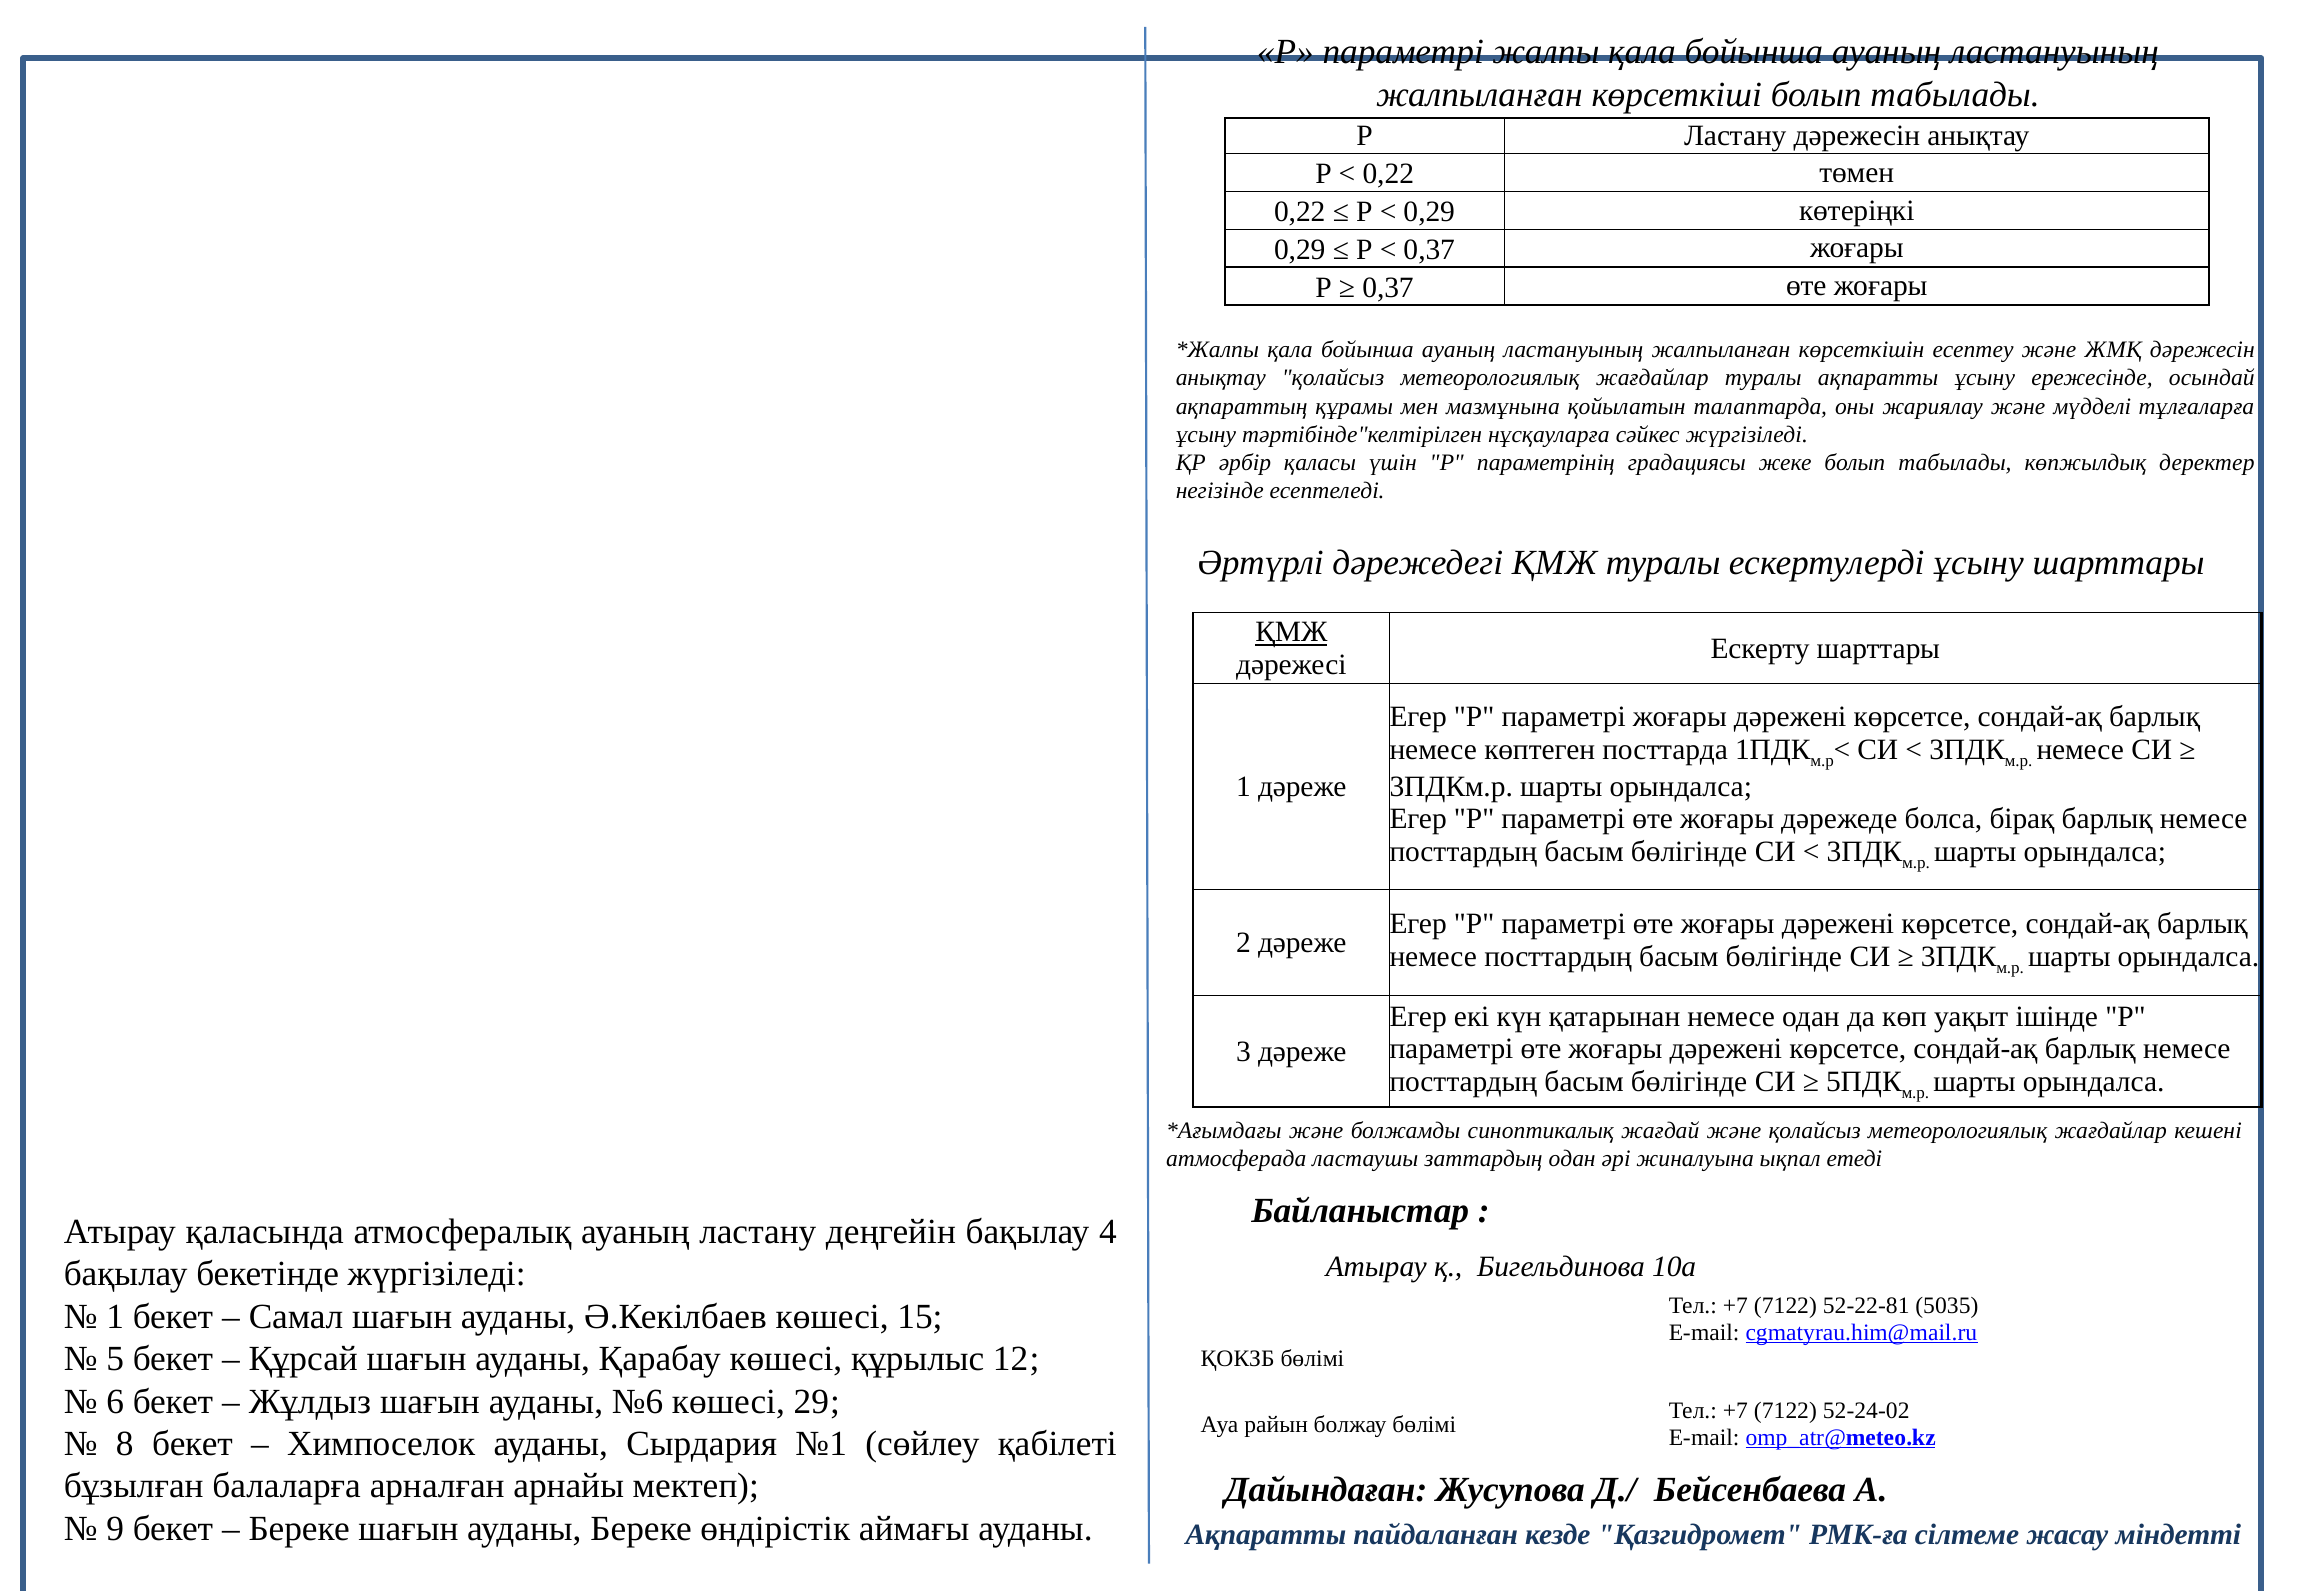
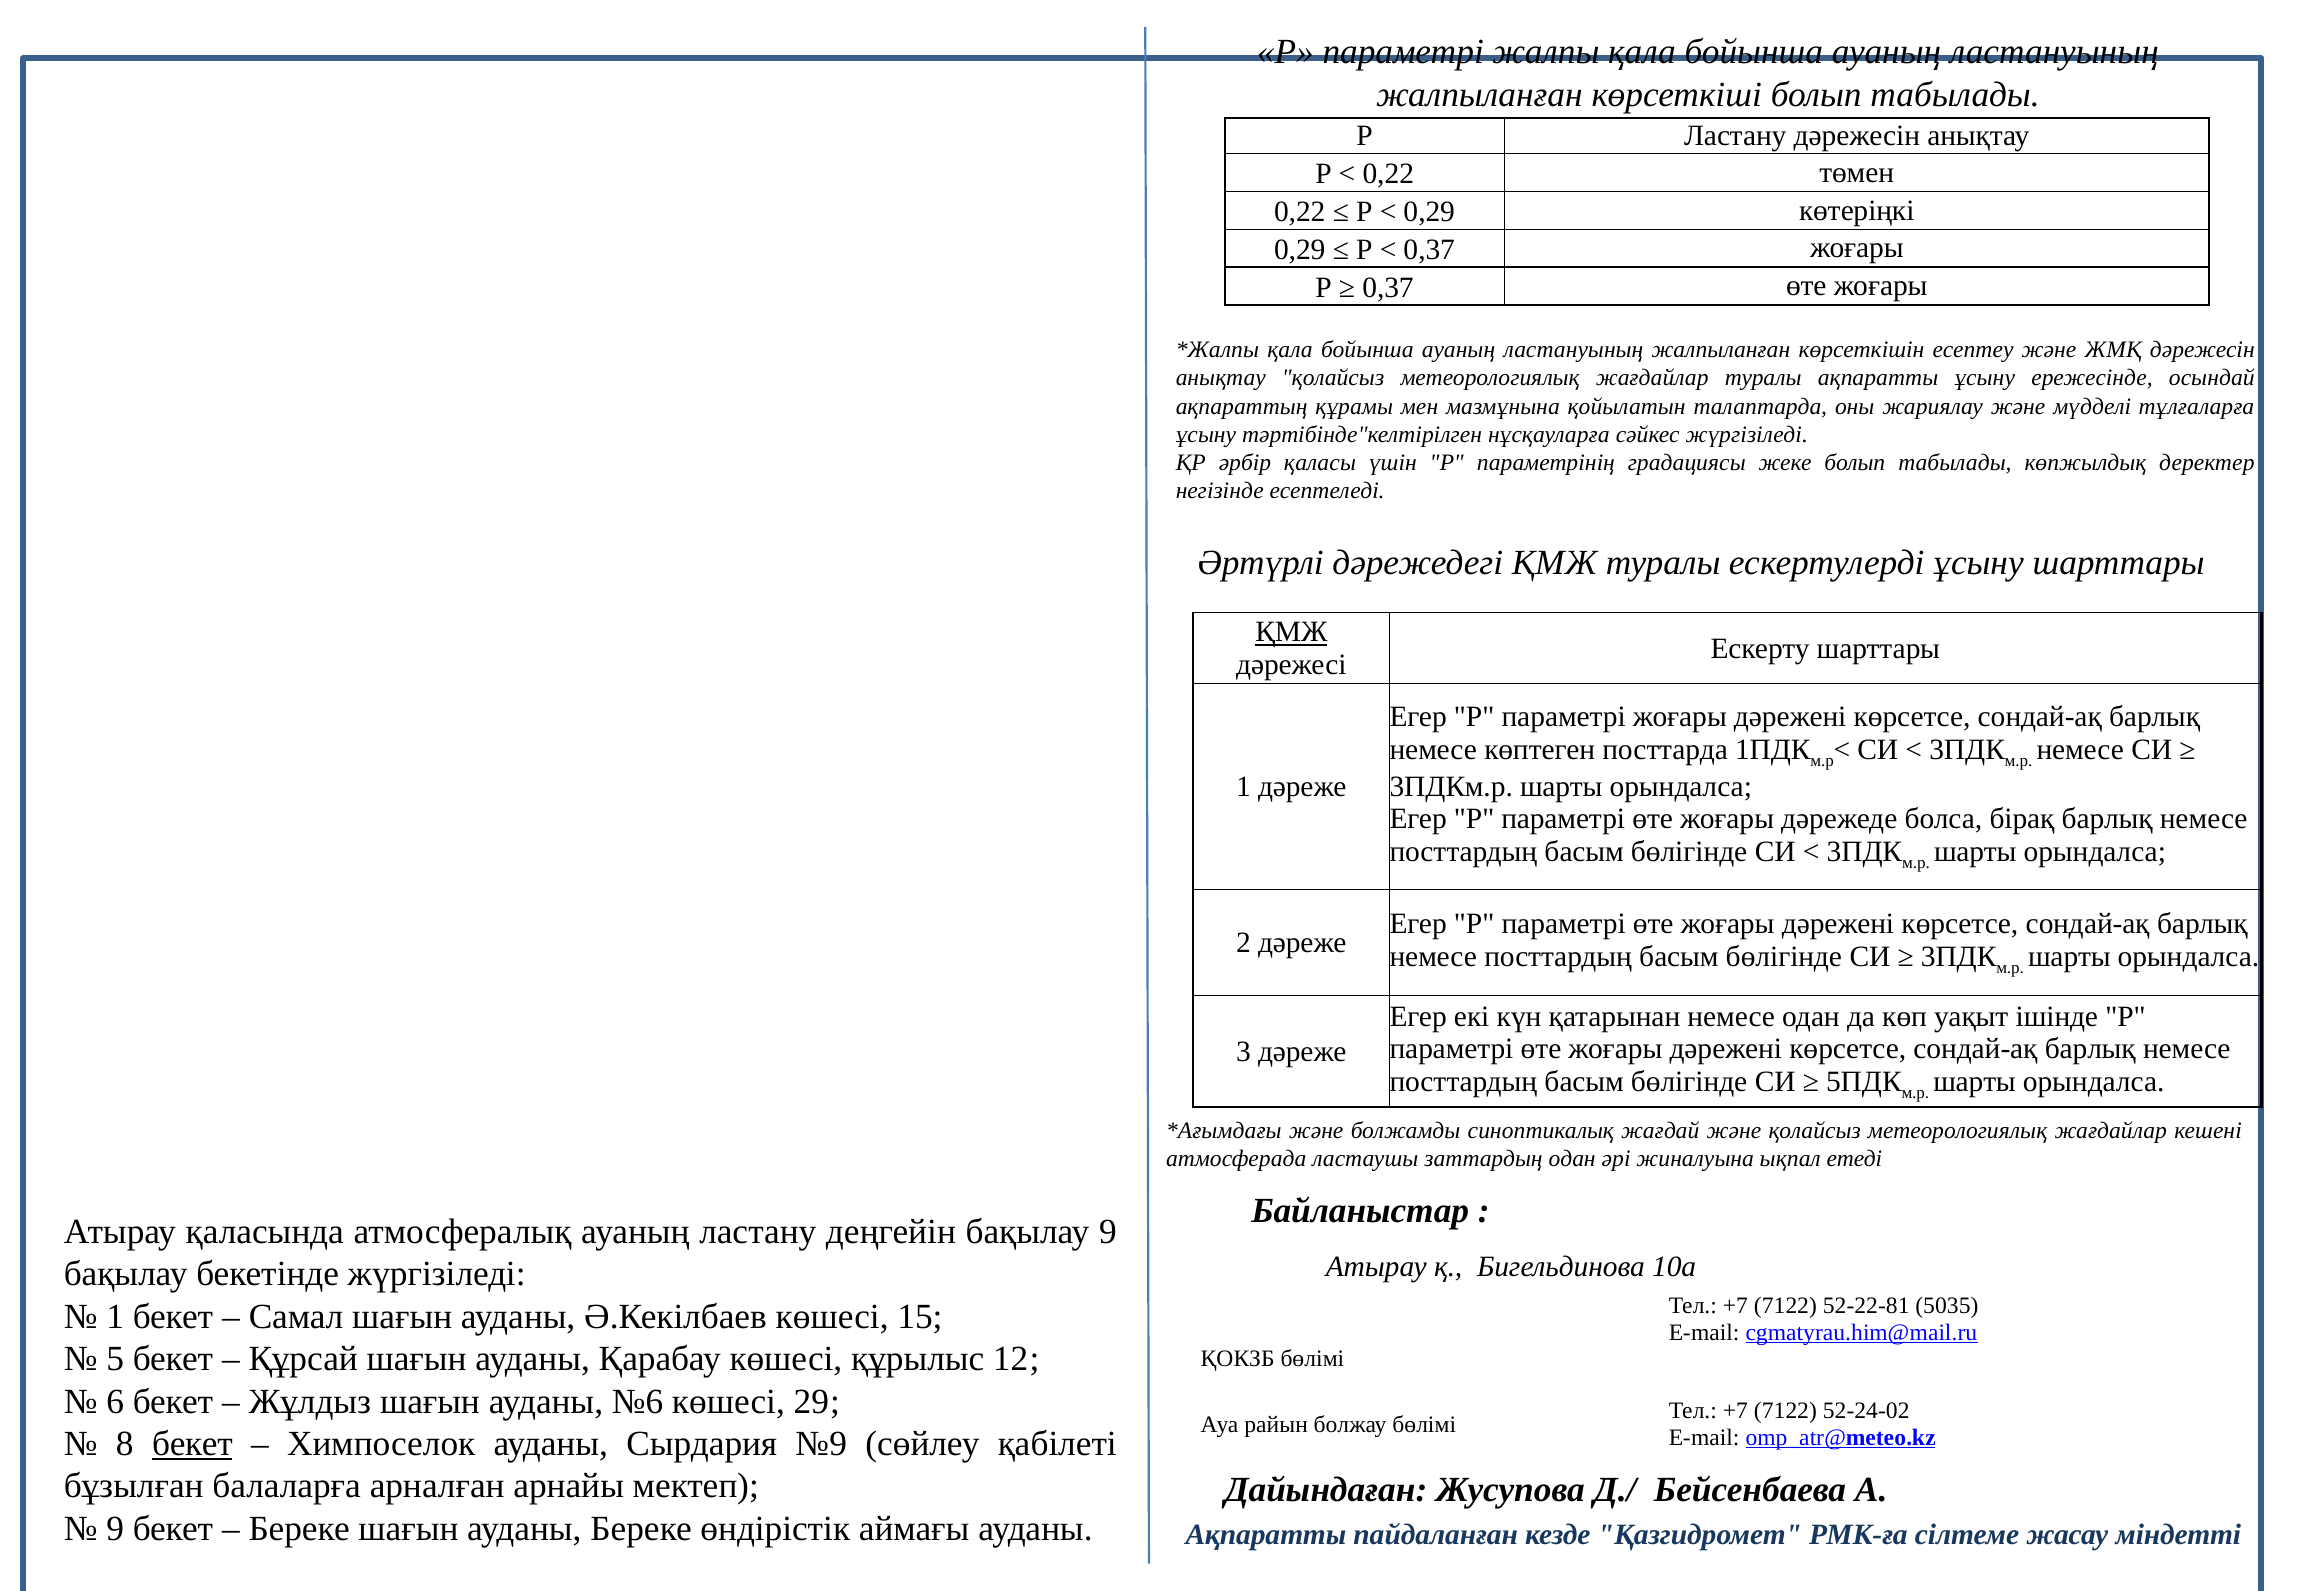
бақылау 4: 4 -> 9
бекет at (192, 1444) underline: none -> present
№1: №1 -> №9
